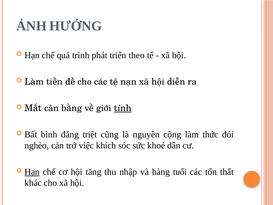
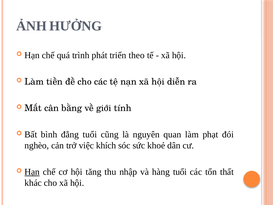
tính underline: present -> none
đẳng triệt: triệt -> tuổi
cộng: cộng -> quan
thức: thức -> phạt
